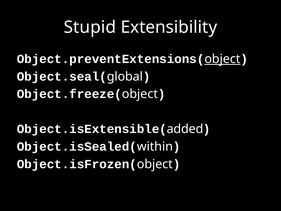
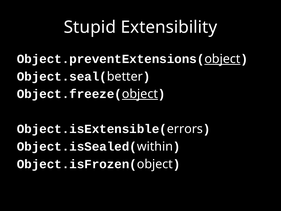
global: global -> better
object at (140, 94) underline: none -> present
added: added -> errors
